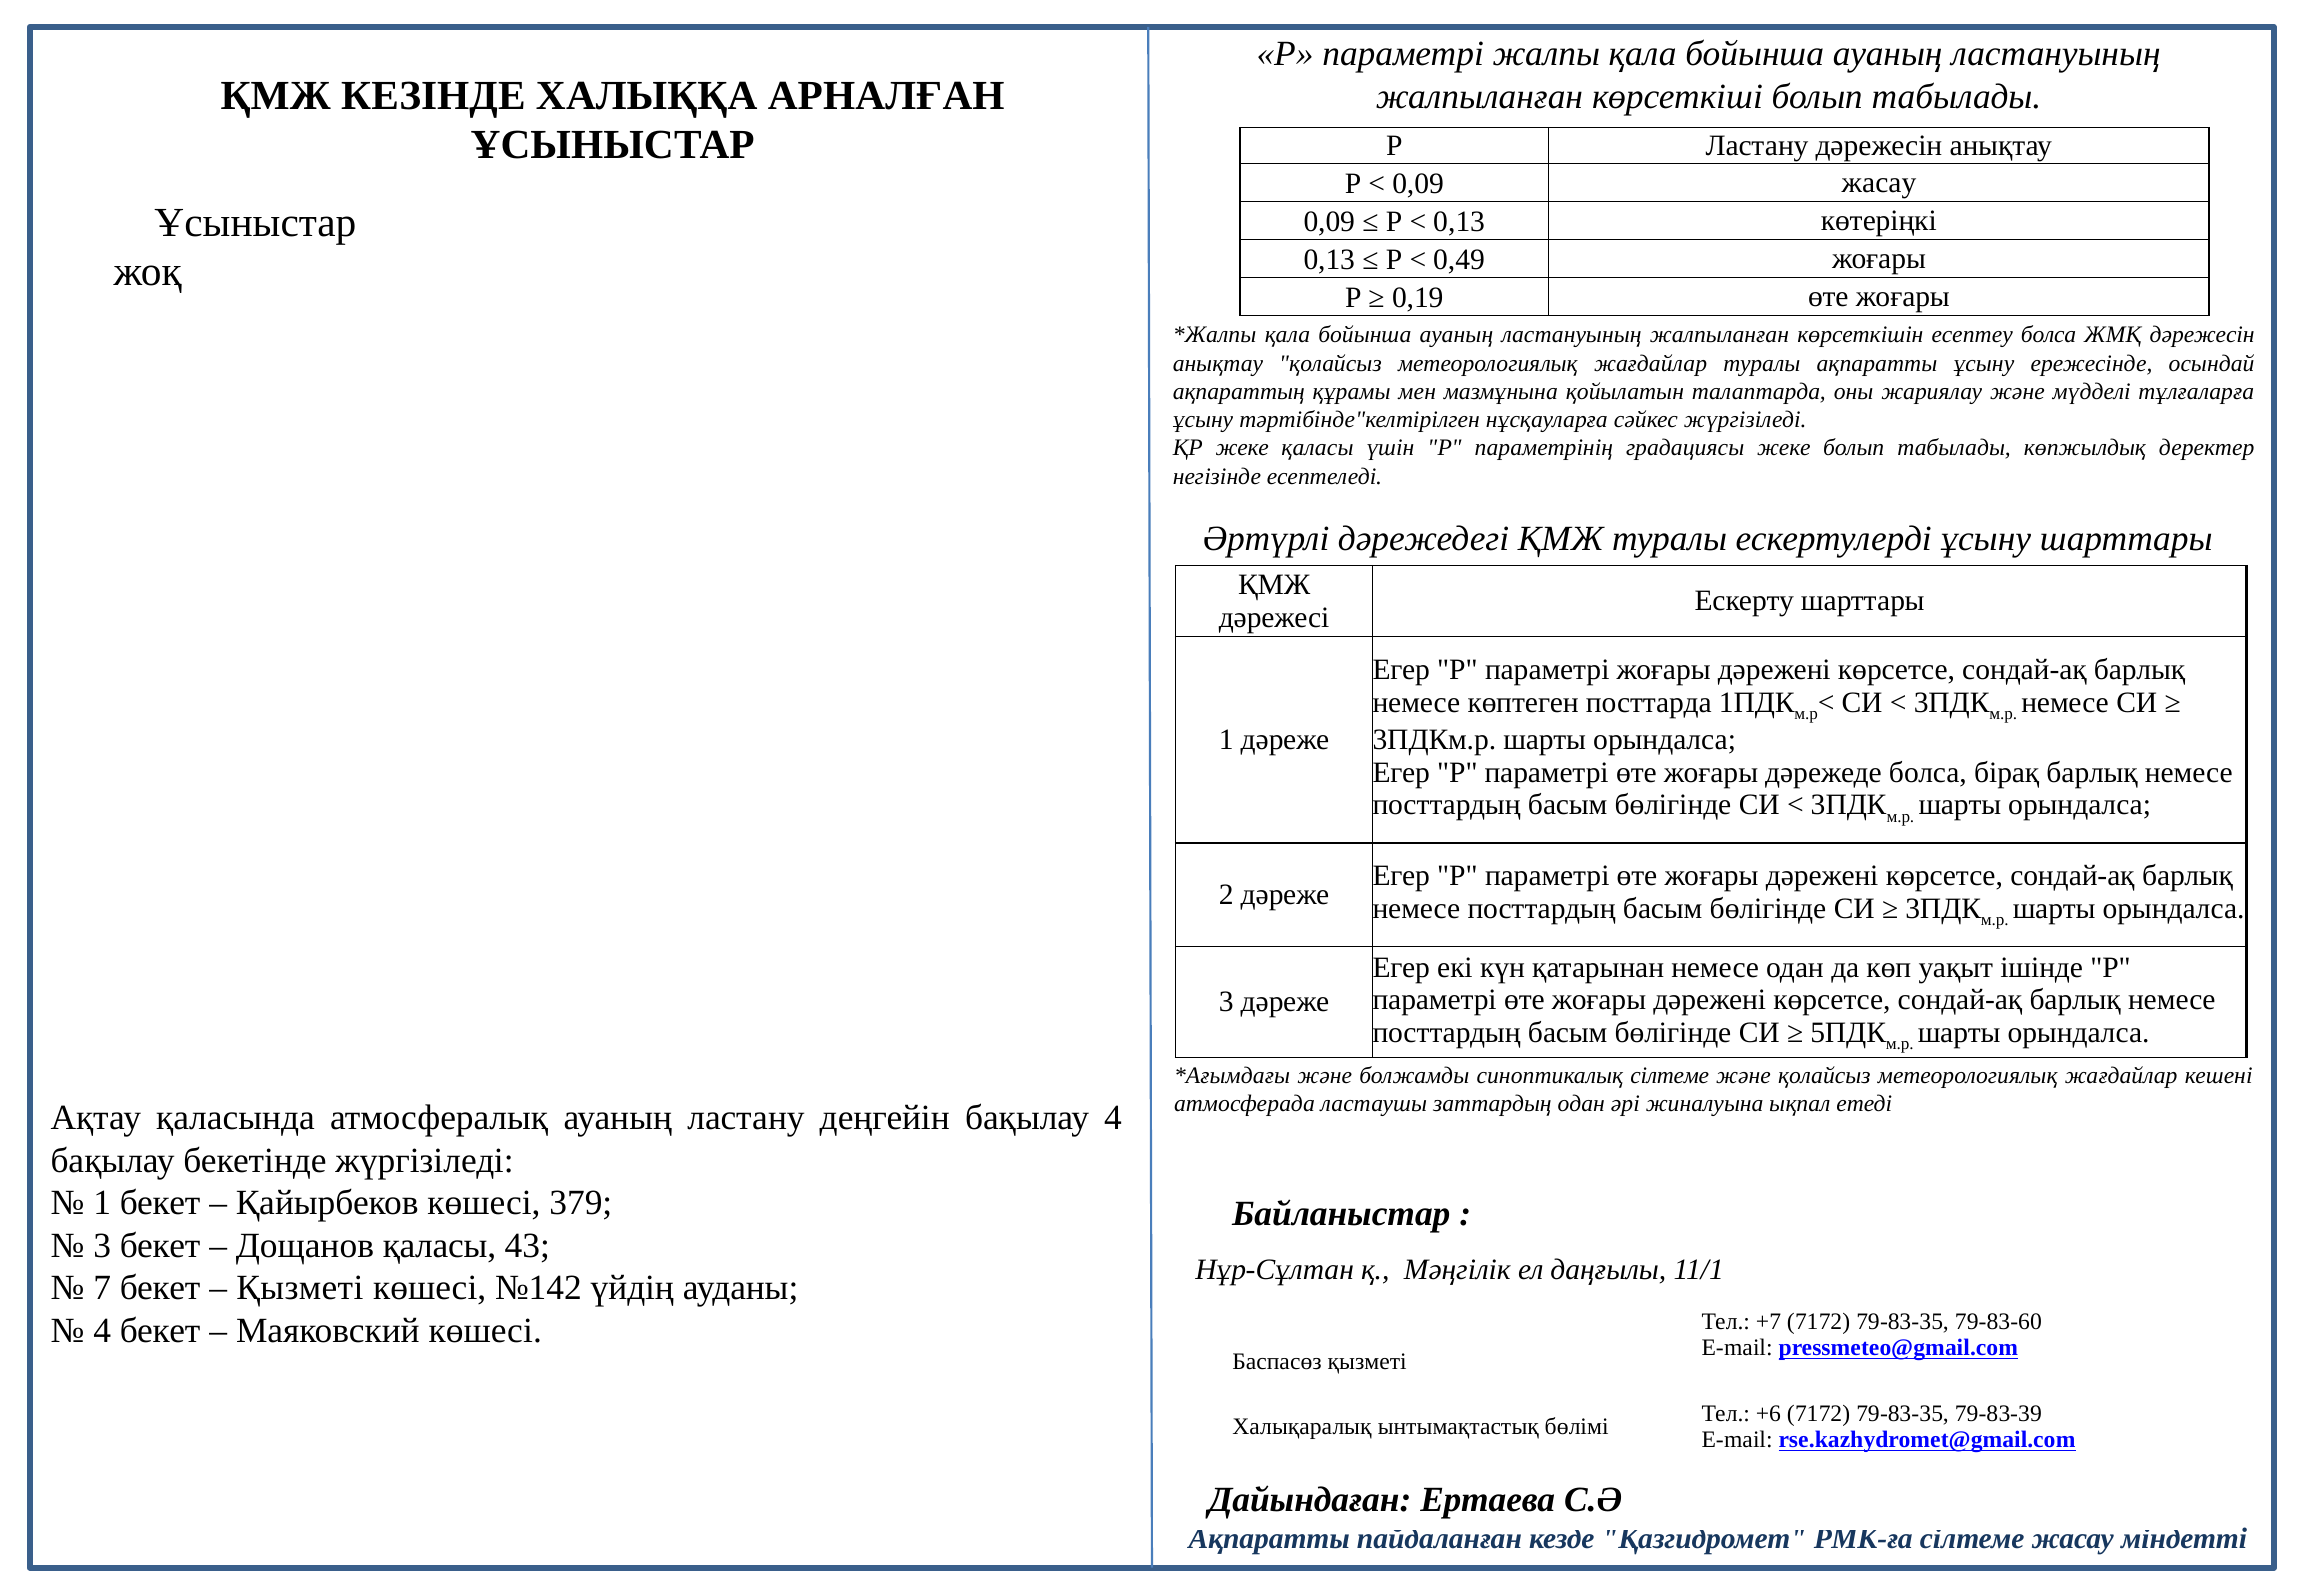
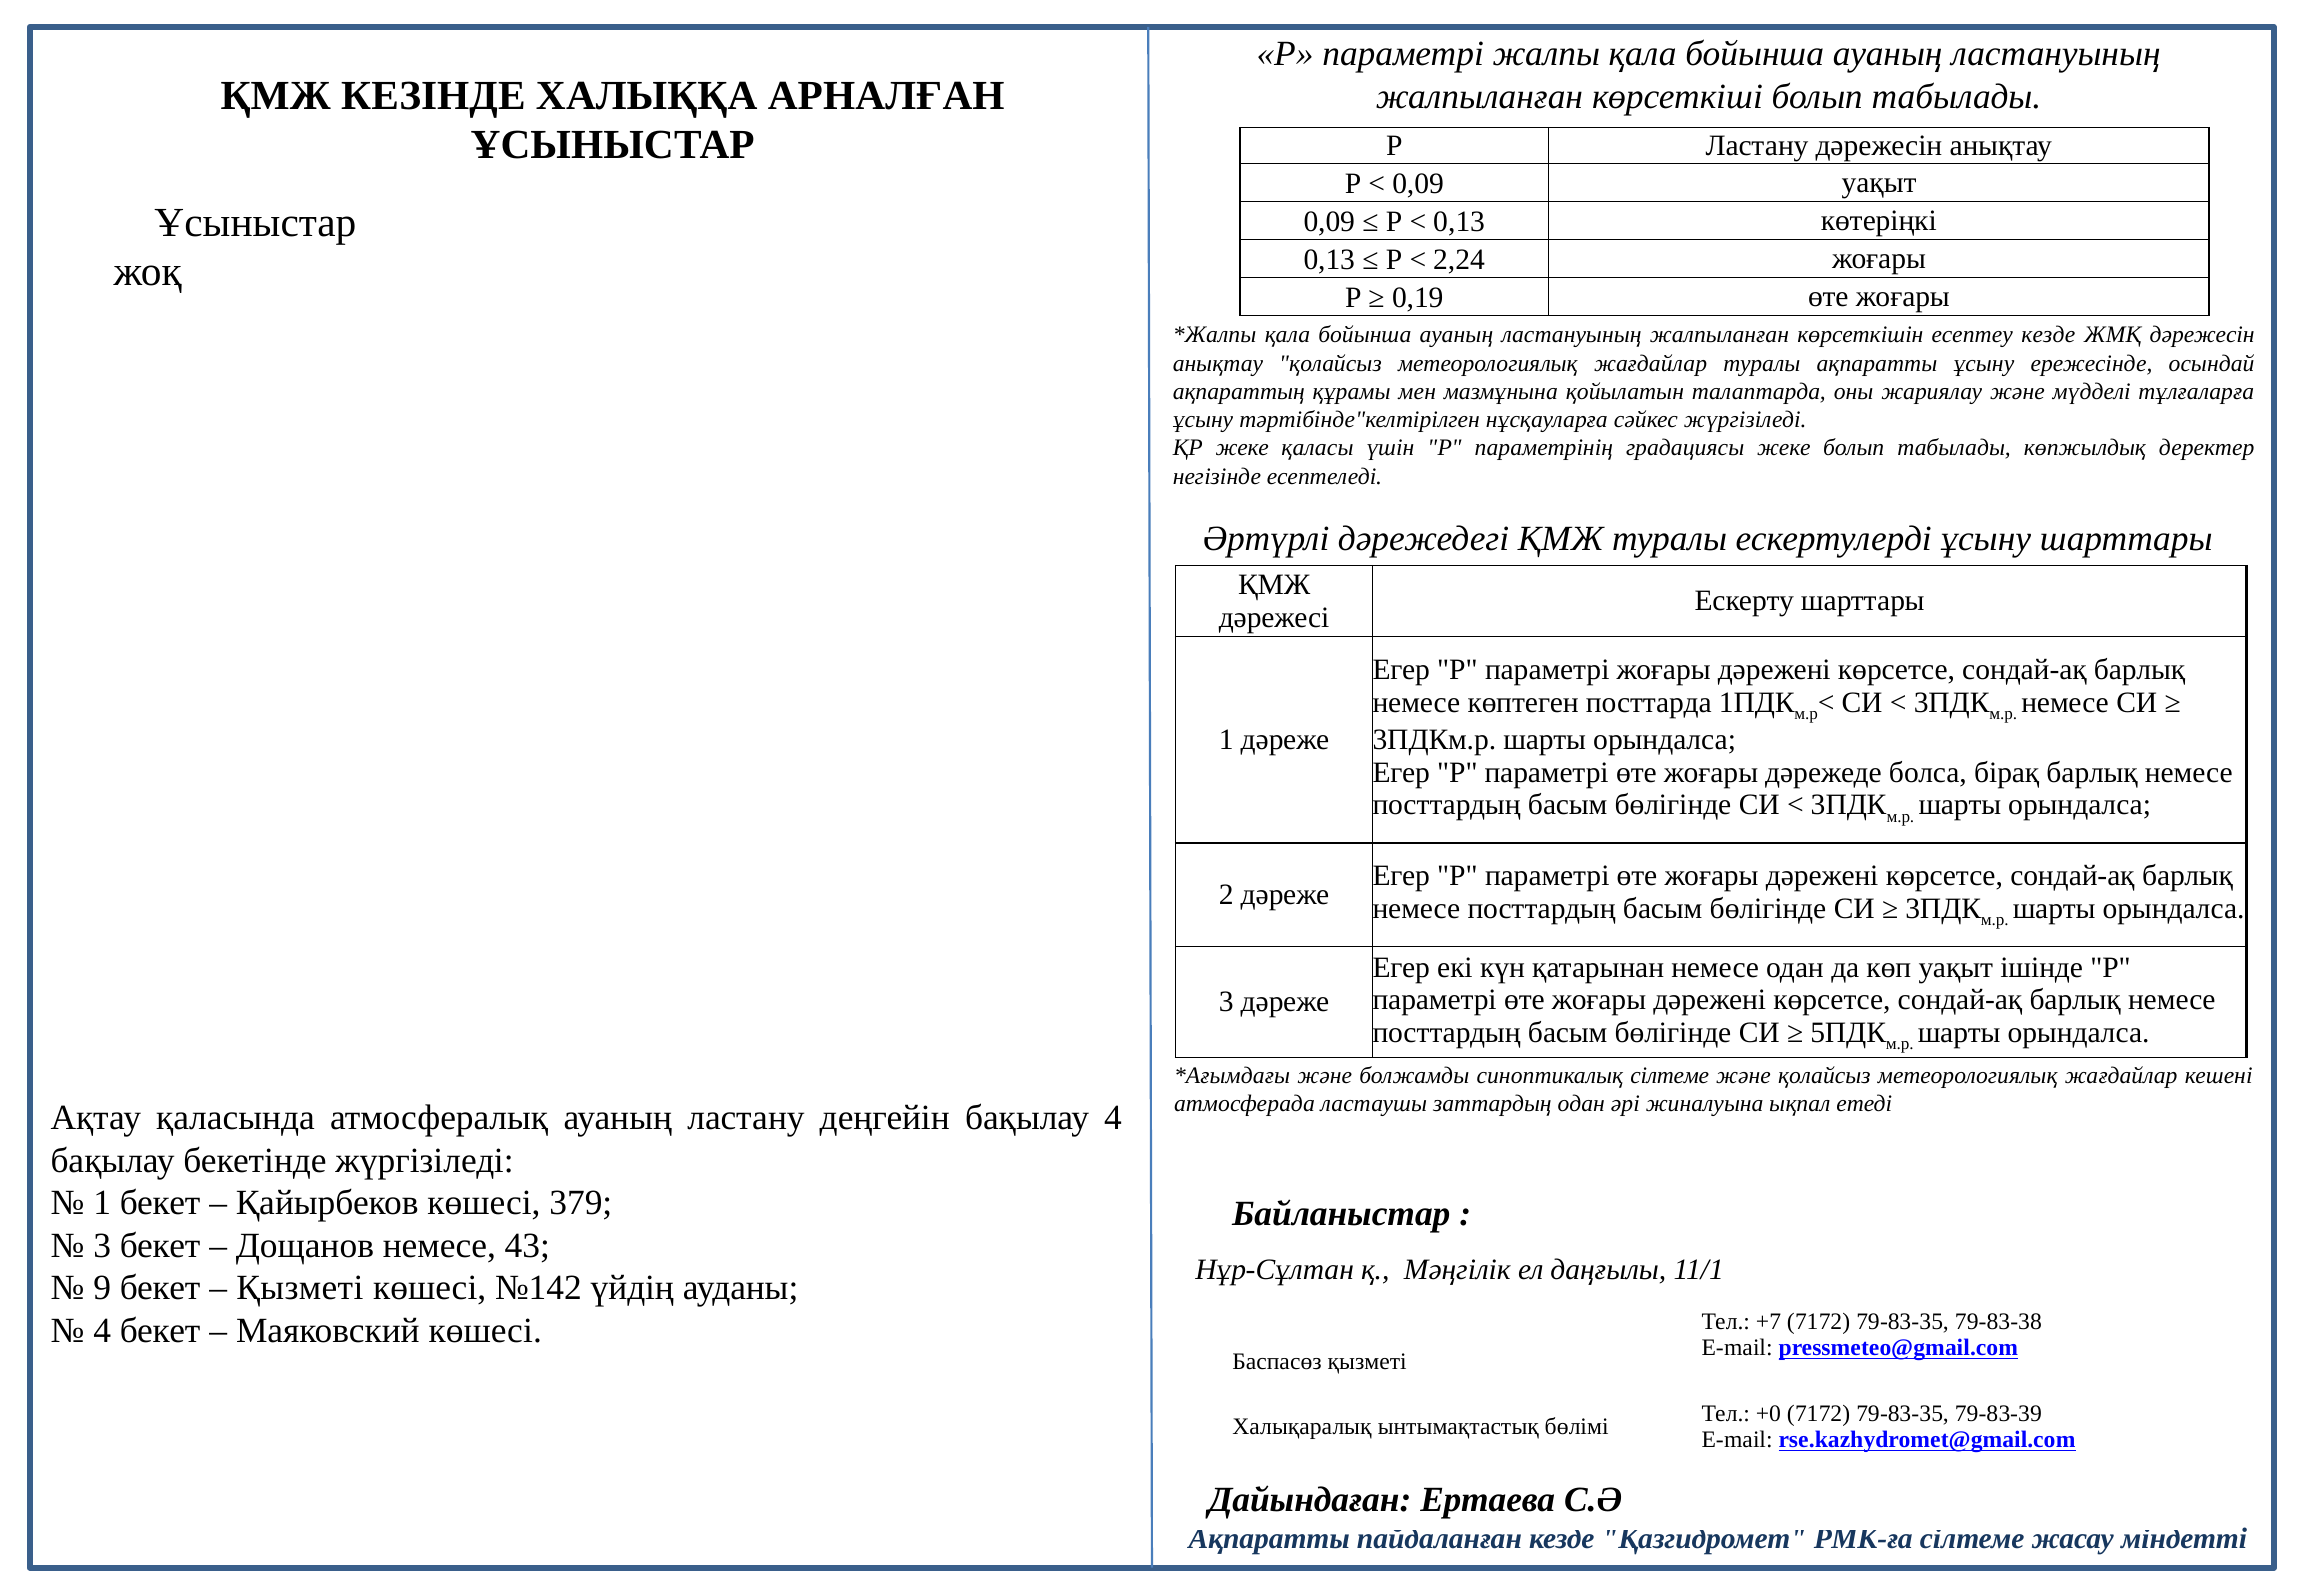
0,09 жасау: жасау -> уақыт
0,49: 0,49 -> 2,24
есептеу болса: болса -> кезде
Дощанов қаласы: қаласы -> немесе
7: 7 -> 9
79-83-60: 79-83-60 -> 79-83-38
+6: +6 -> +0
